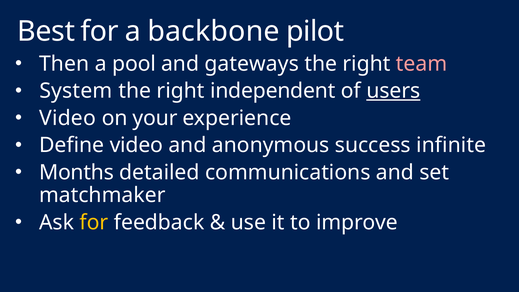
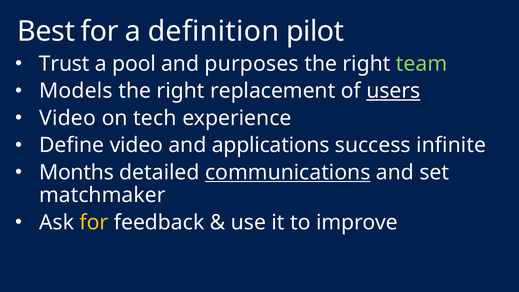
backbone: backbone -> definition
Then: Then -> Trust
gateways: gateways -> purposes
team colour: pink -> light green
System: System -> Models
independent: independent -> replacement
your: your -> tech
anonymous: anonymous -> applications
communications underline: none -> present
